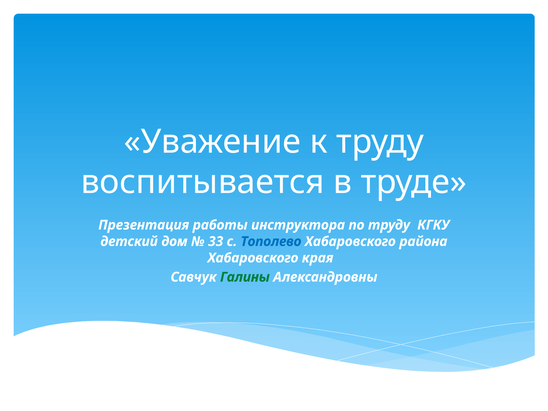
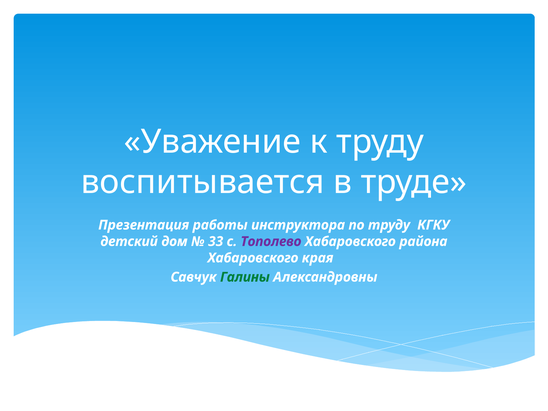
Тополево colour: blue -> purple
